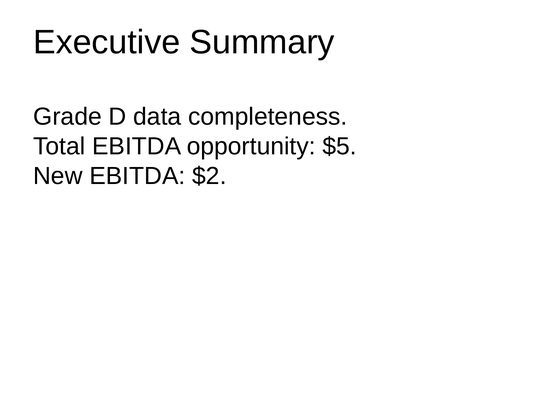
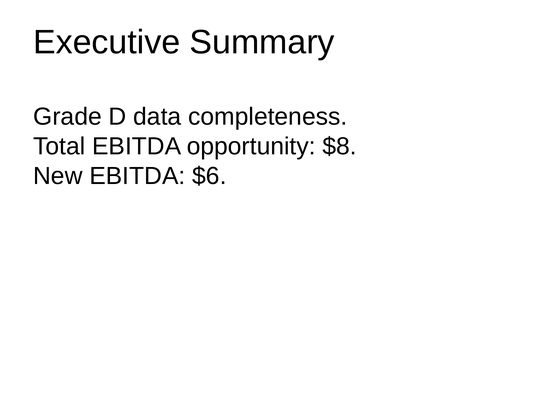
$5: $5 -> $8
$2: $2 -> $6
